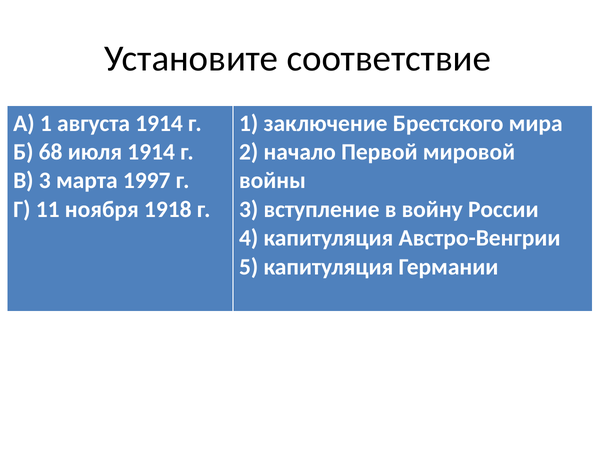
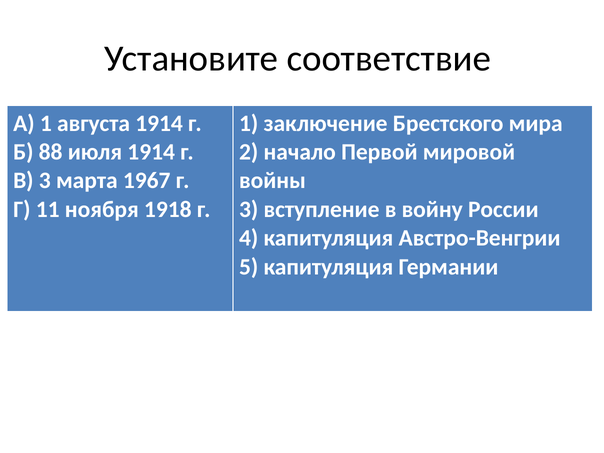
68: 68 -> 88
1997: 1997 -> 1967
